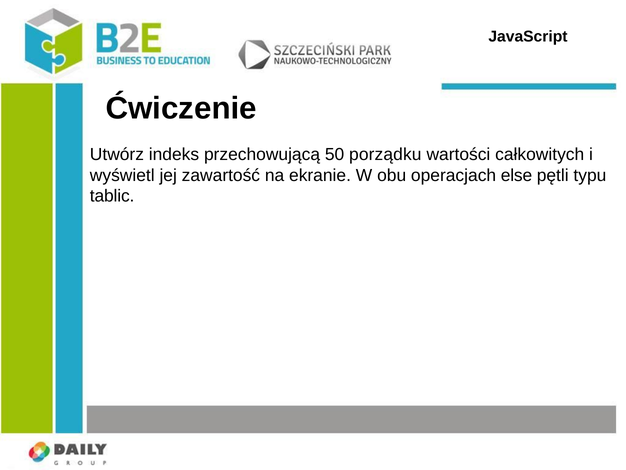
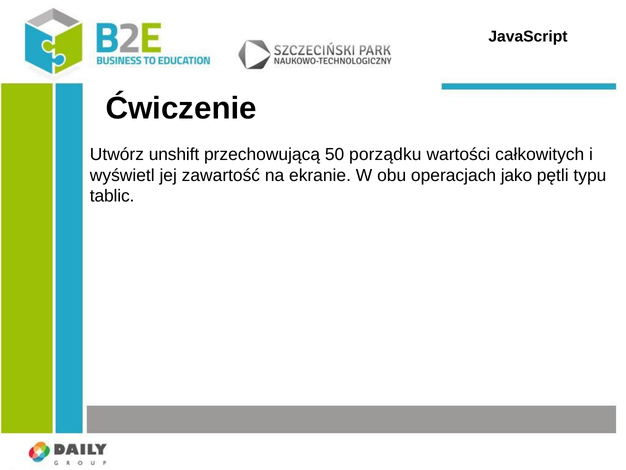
indeks: indeks -> unshift
else: else -> jako
